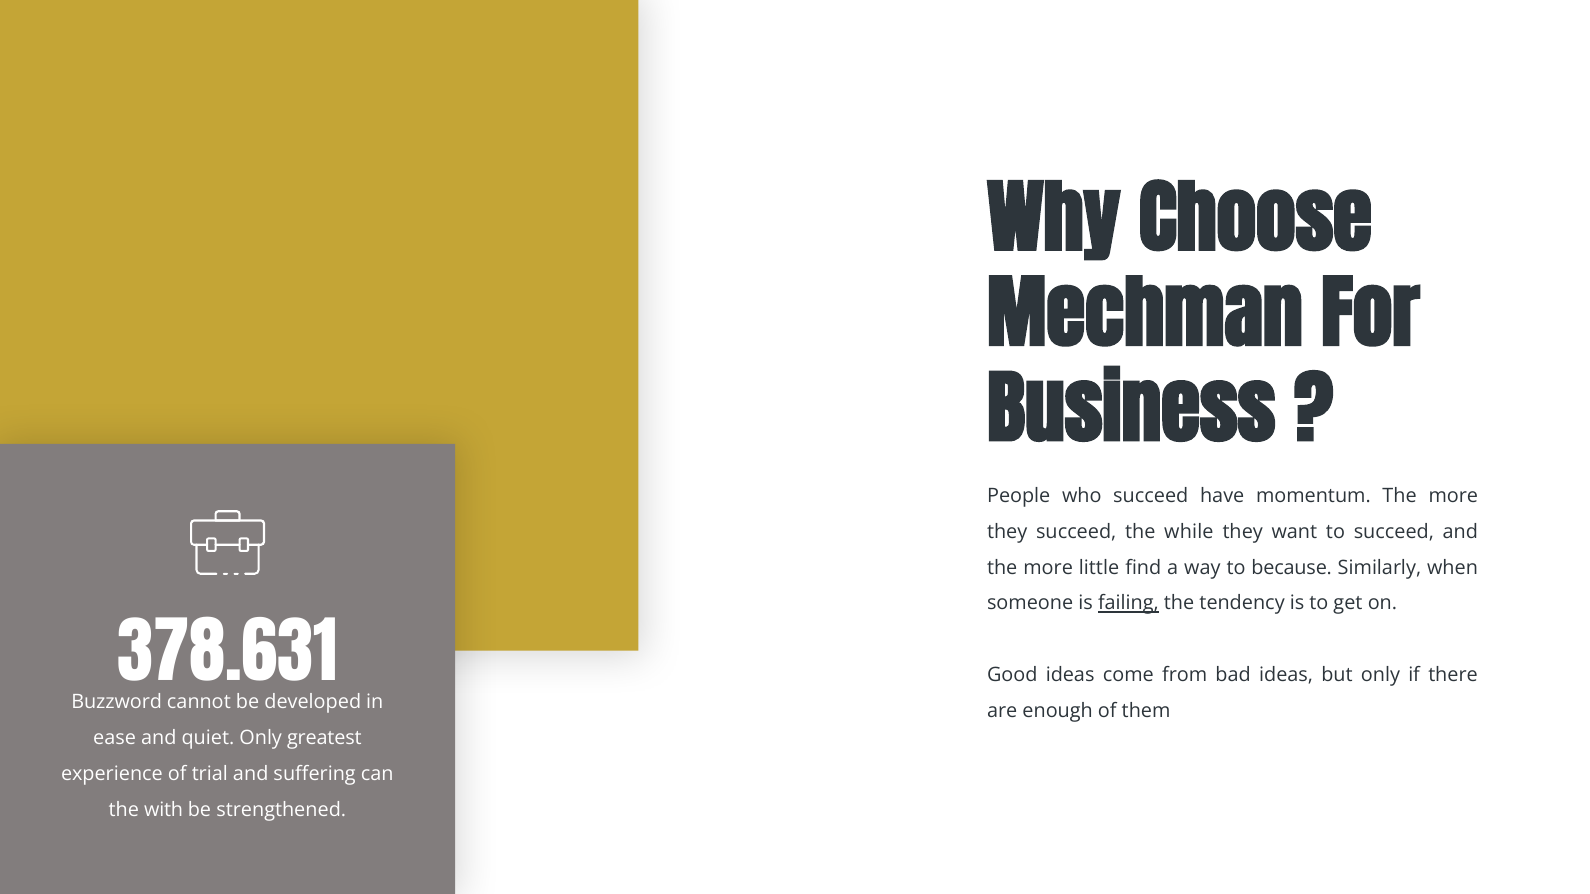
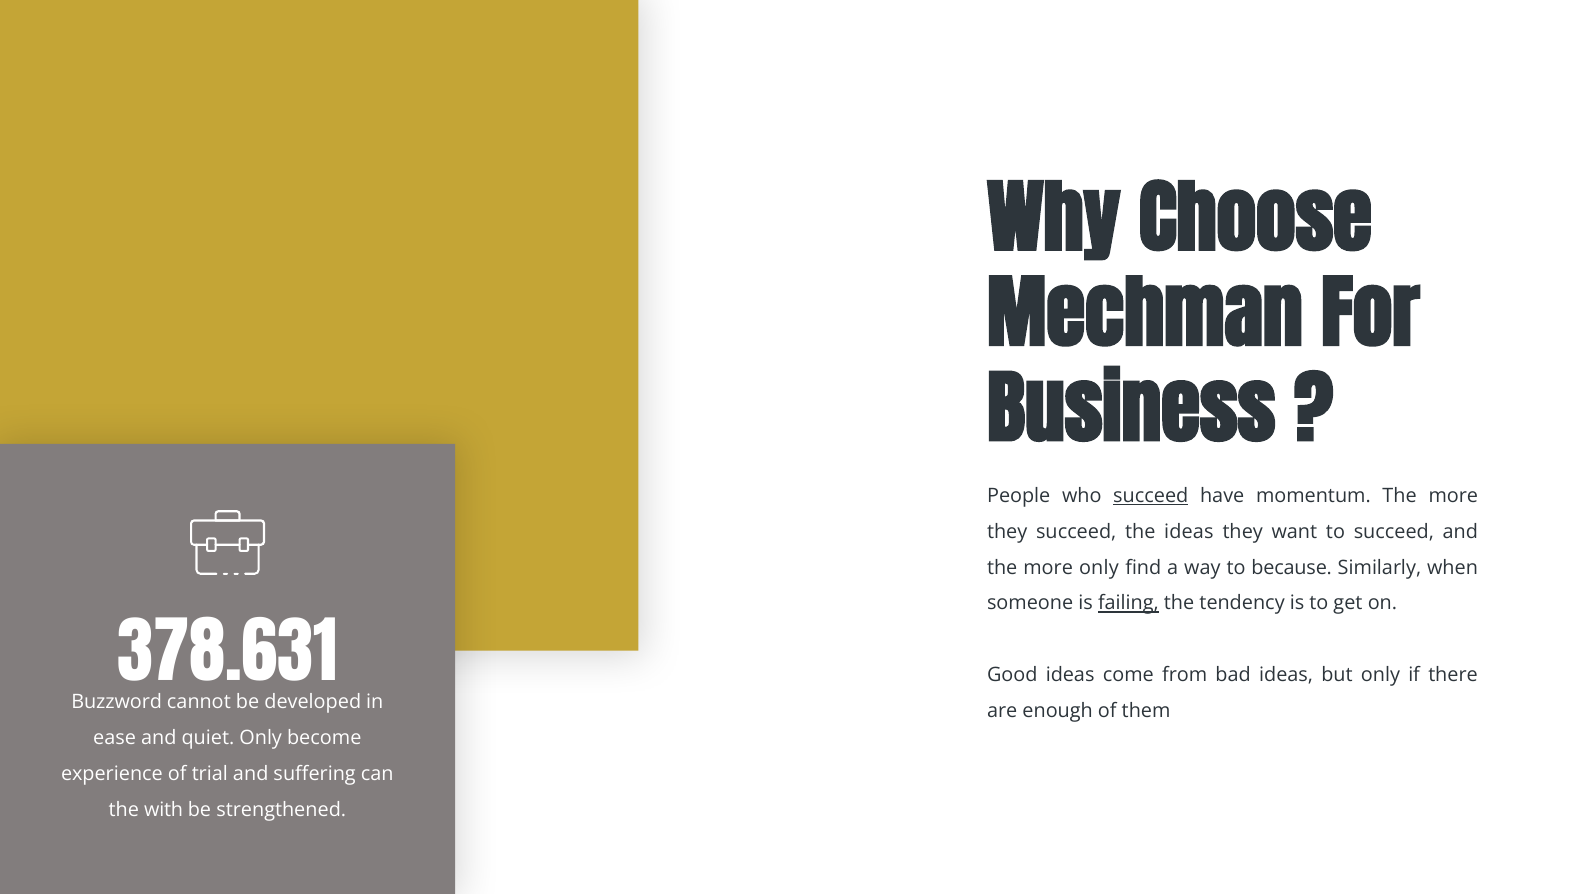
succeed at (1151, 496) underline: none -> present
the while: while -> ideas
more little: little -> only
greatest: greatest -> become
